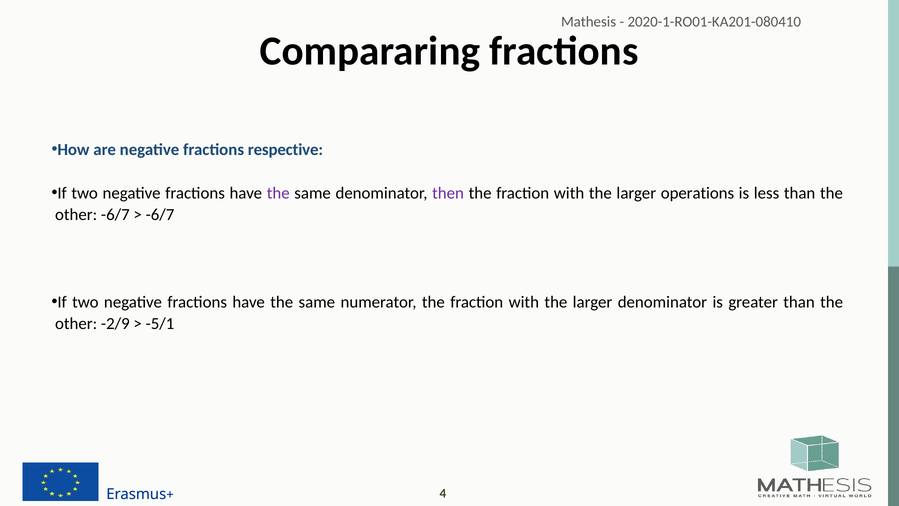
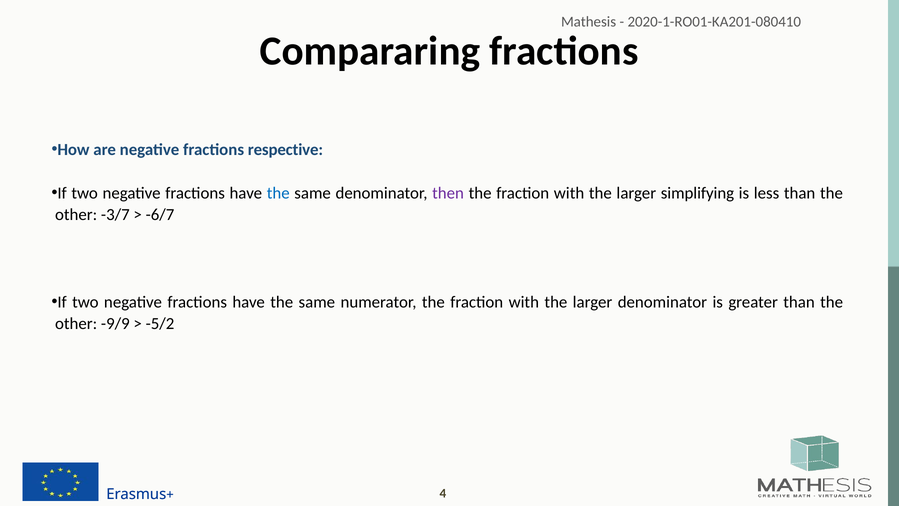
the at (278, 193) colour: purple -> blue
operations: operations -> simplifying
other -6/7: -6/7 -> -3/7
-2/9: -2/9 -> -9/9
-5/1: -5/1 -> -5/2
